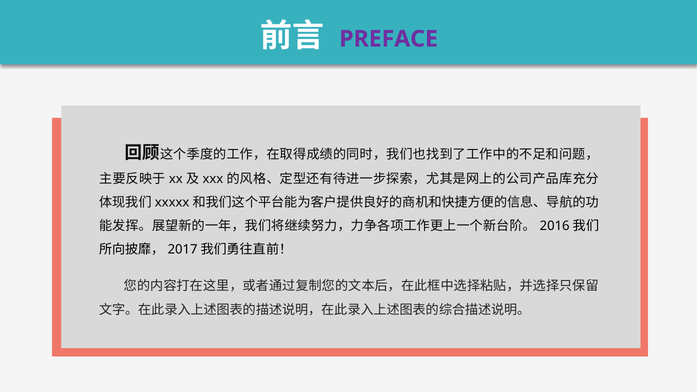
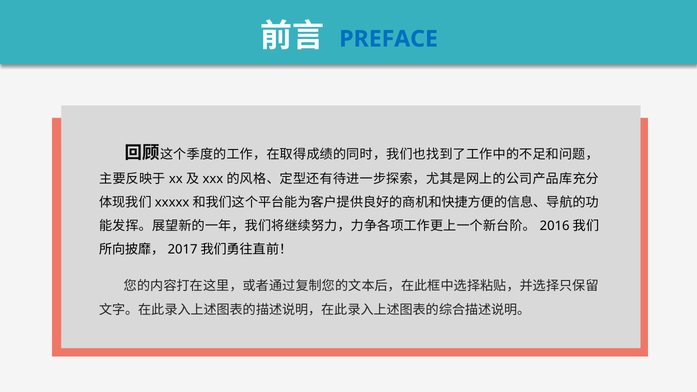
PREFACE colour: purple -> blue
